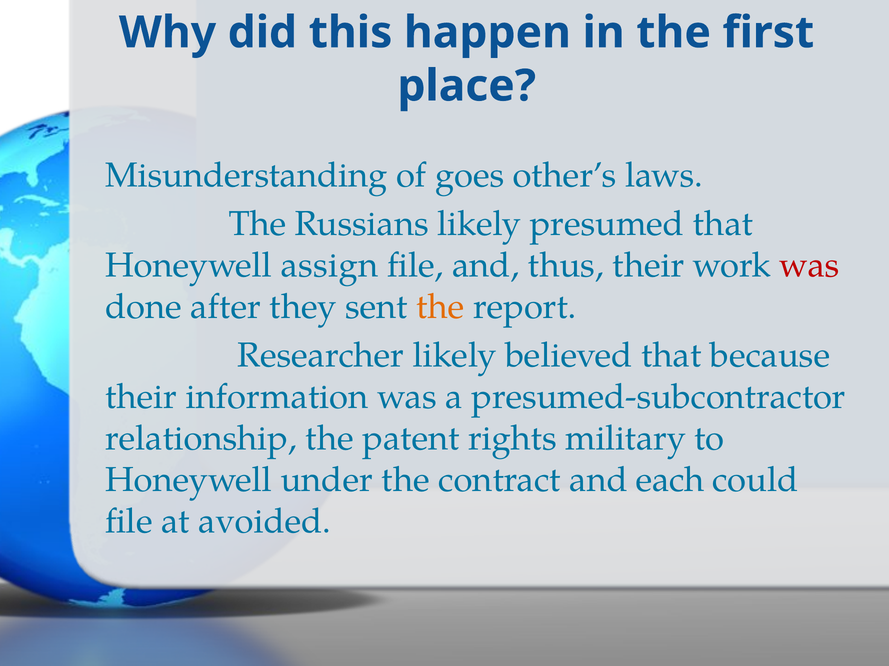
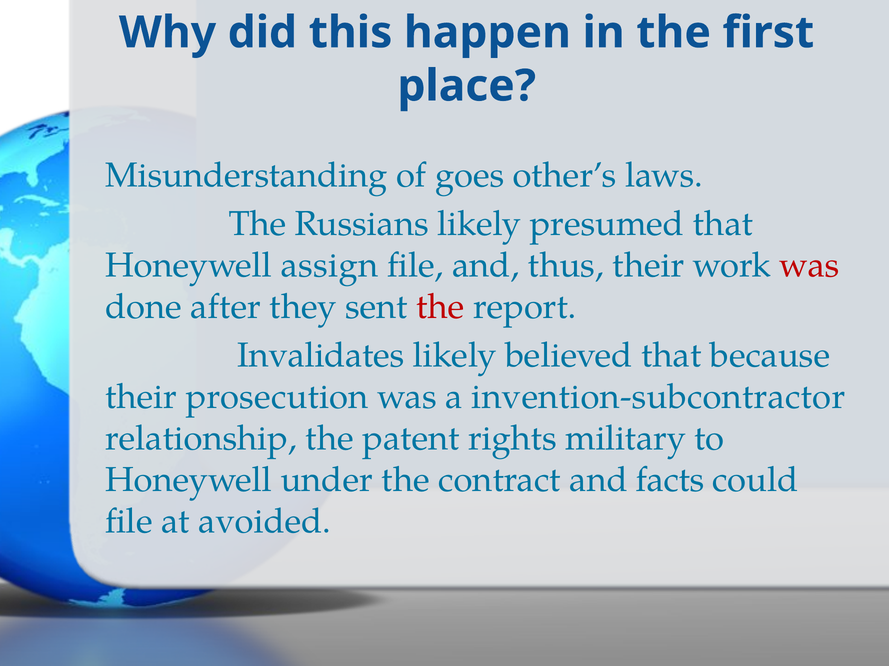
the at (440, 307) colour: orange -> red
Researcher: Researcher -> Invalidates
information: information -> prosecution
presumed-subcontractor: presumed-subcontractor -> invention-subcontractor
each: each -> facts
